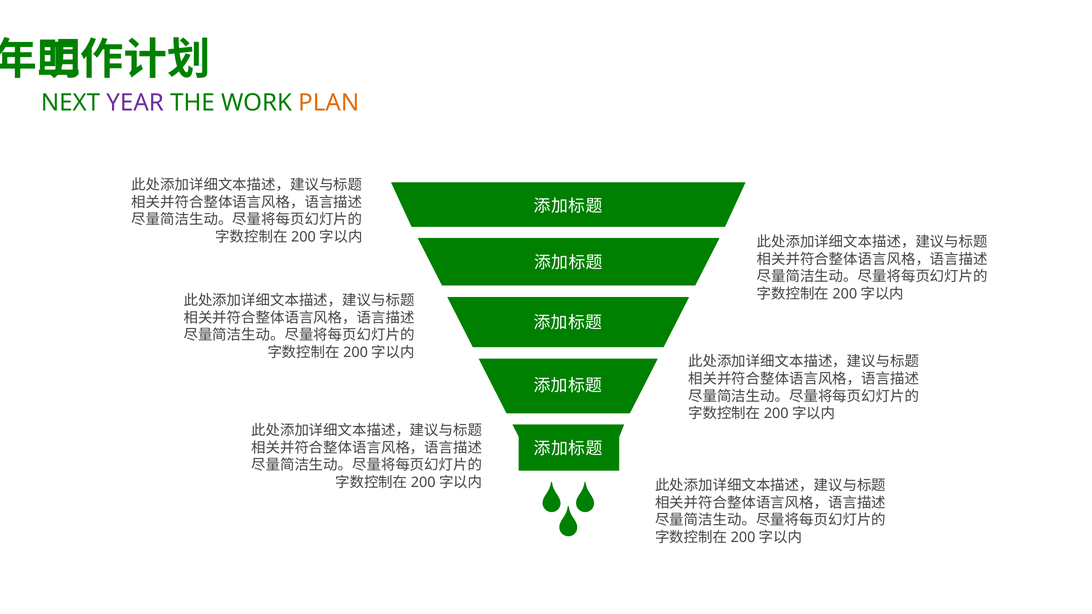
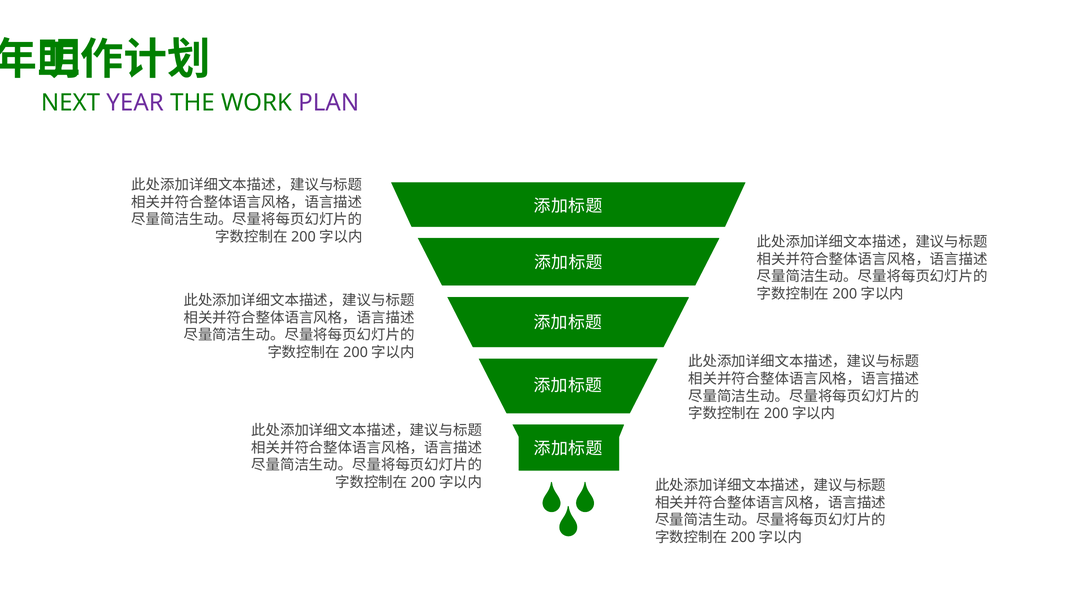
PLAN colour: orange -> purple
